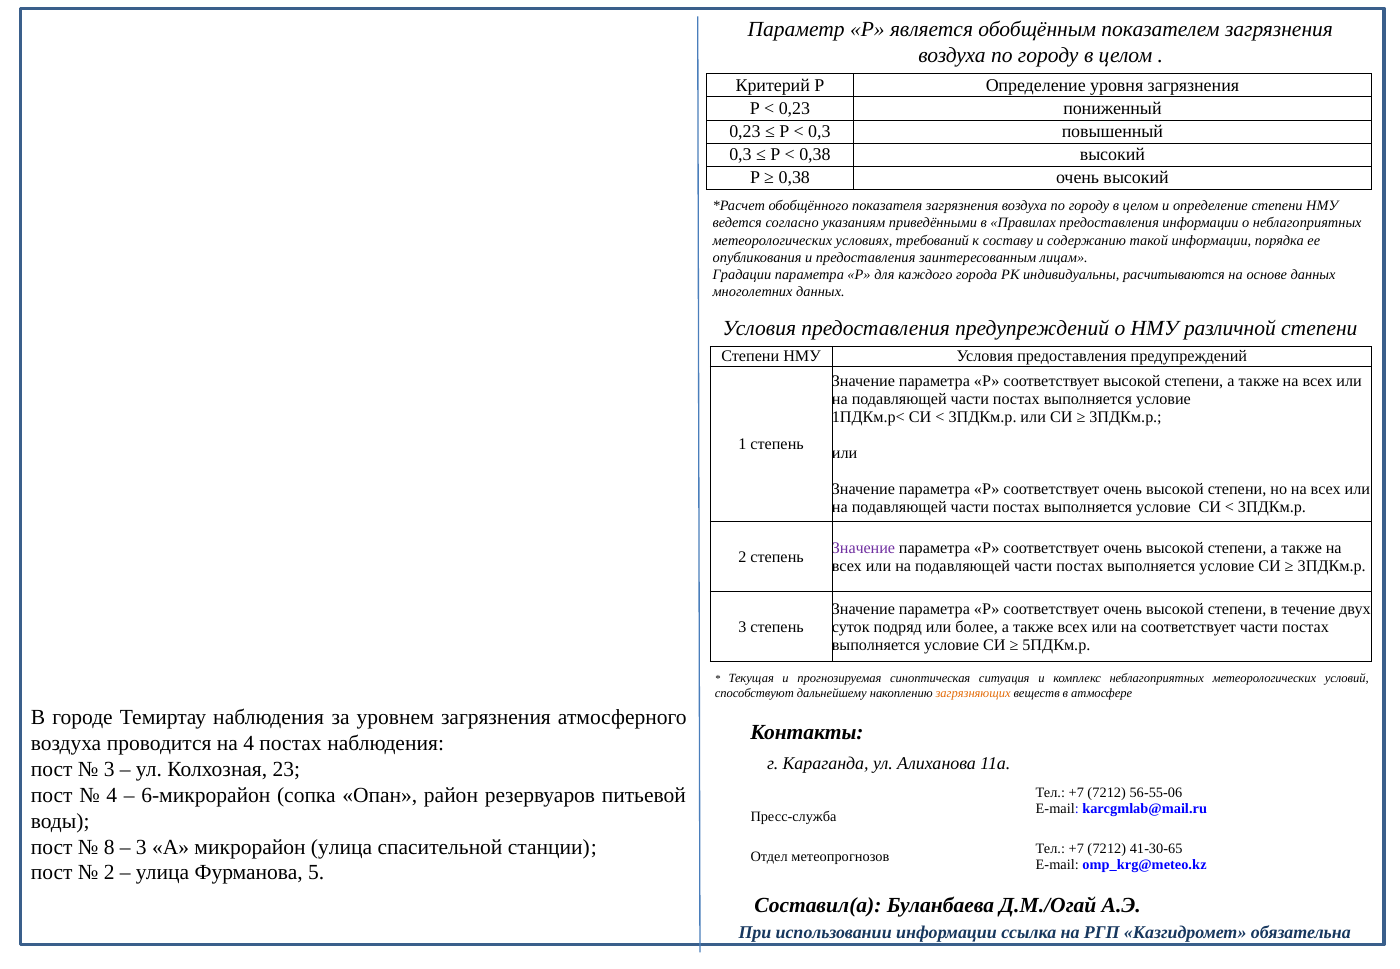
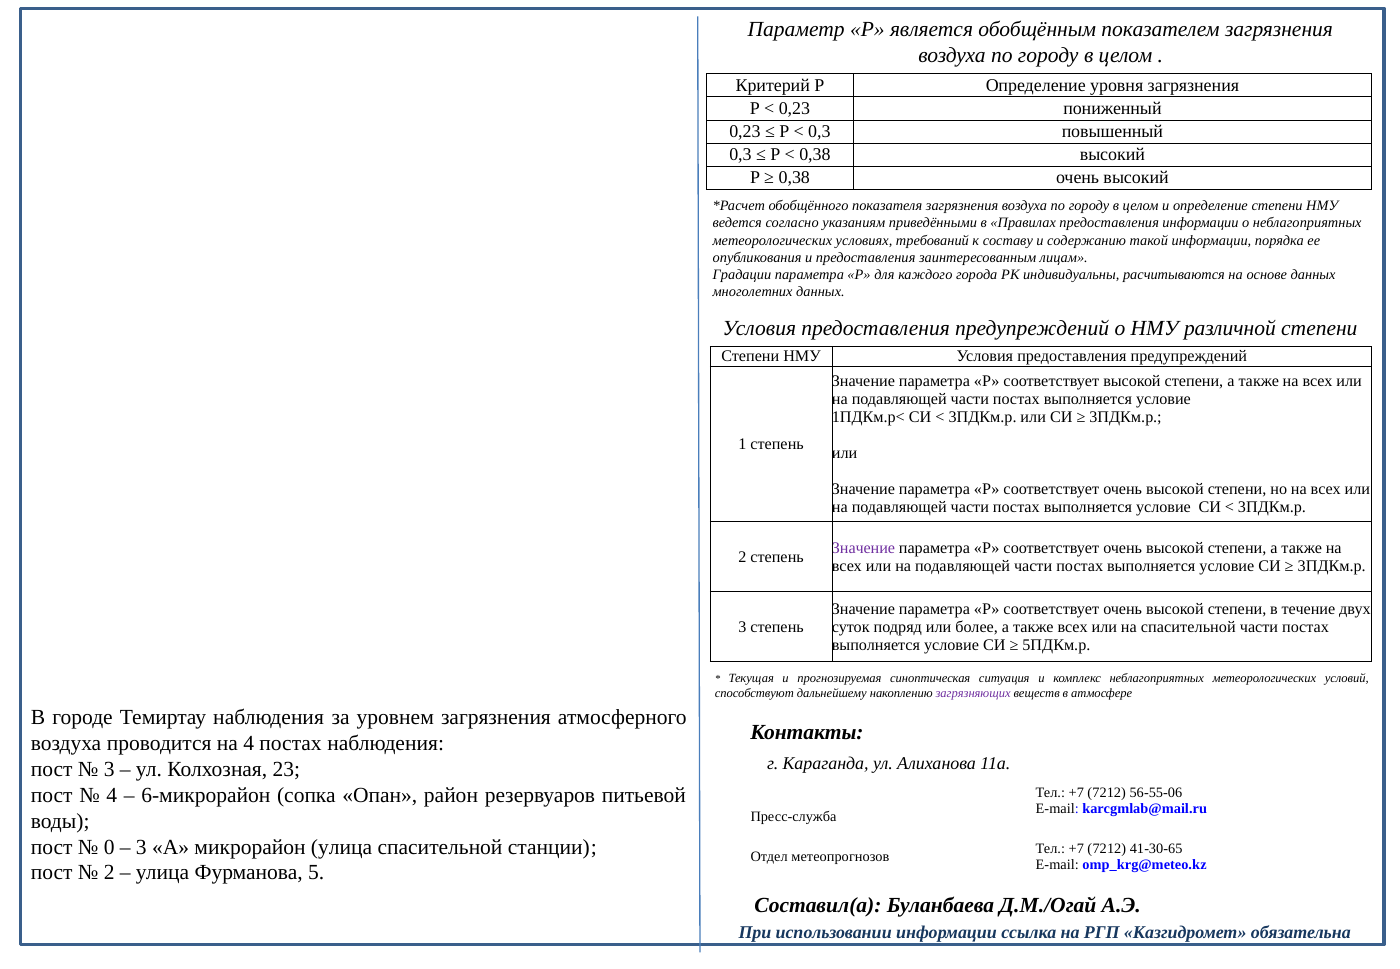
на соответствует: соответствует -> спасительной
загрязняющих colour: orange -> purple
8: 8 -> 0
